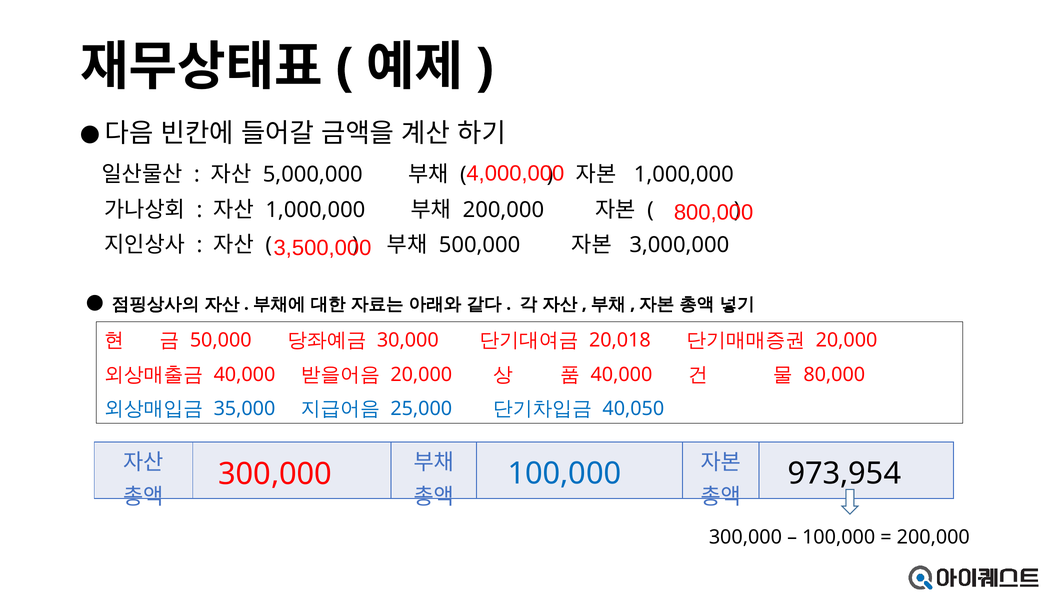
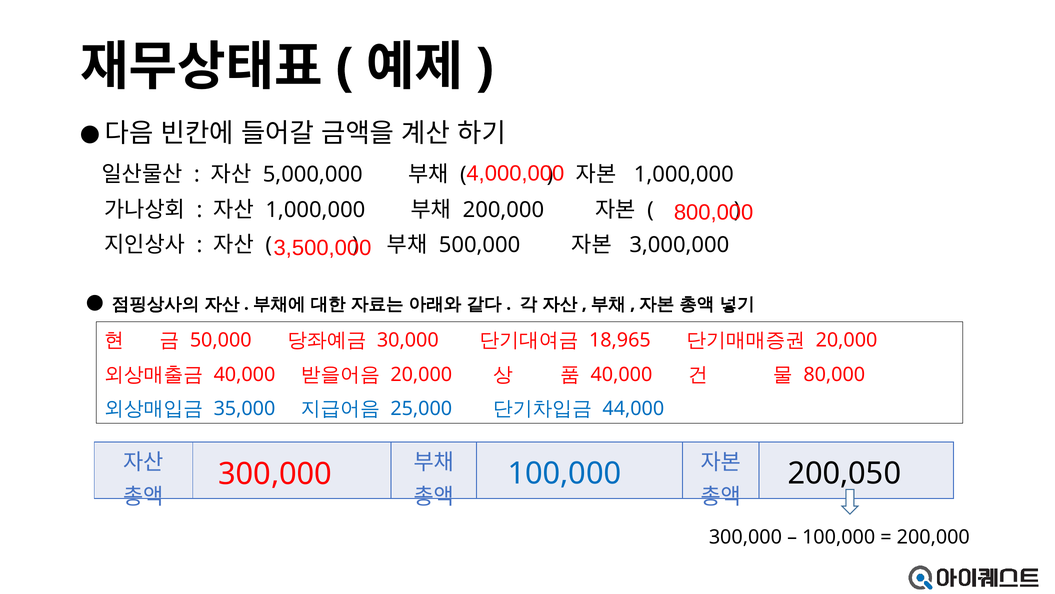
20,018: 20,018 -> 18,965
40,050: 40,050 -> 44,000
973,954: 973,954 -> 200,050
